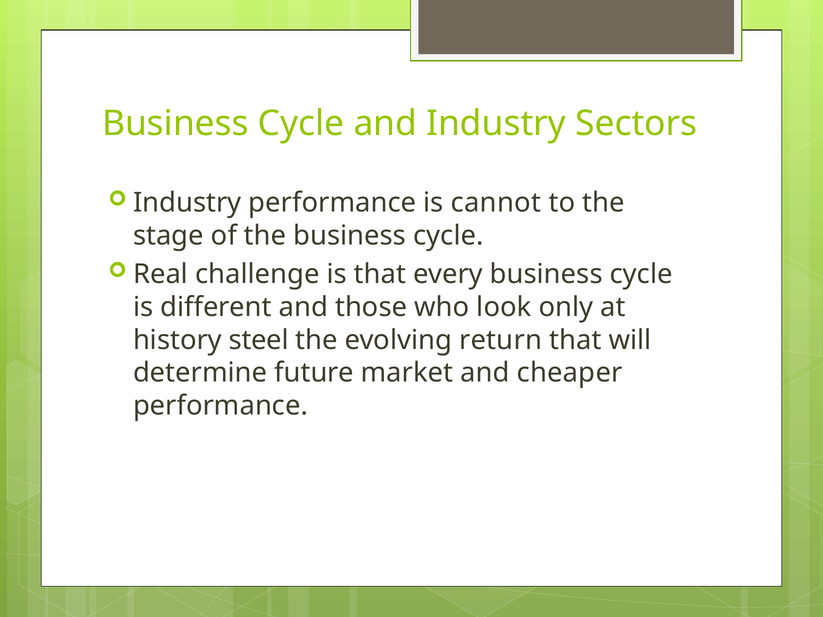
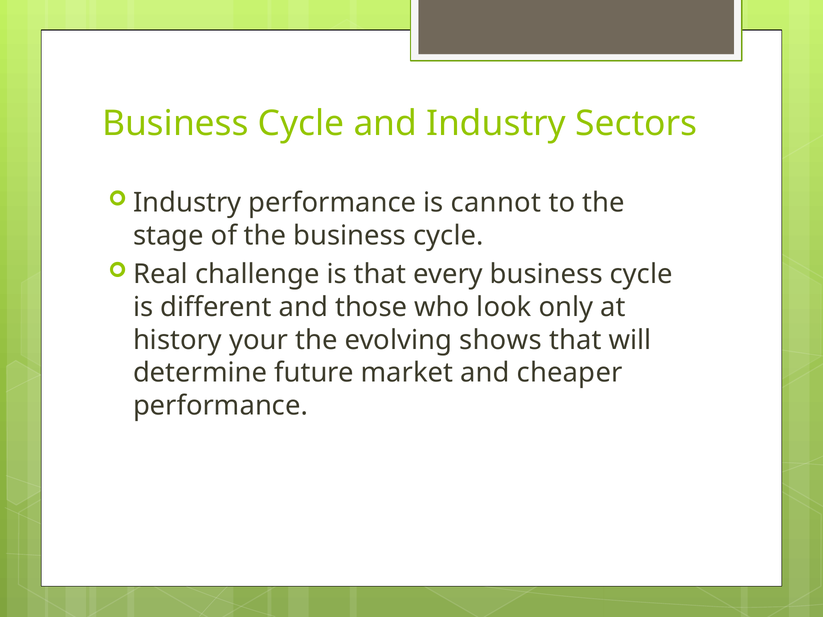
steel: steel -> your
return: return -> shows
